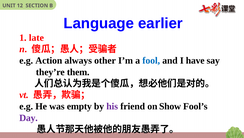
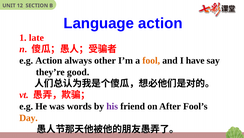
Language earlier: earlier -> action
fool colour: blue -> orange
them: them -> good
empty: empty -> words
Show: Show -> After
Day colour: purple -> orange
